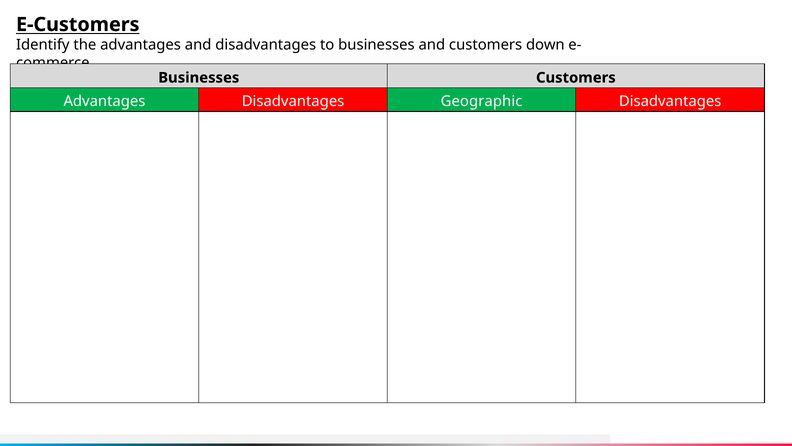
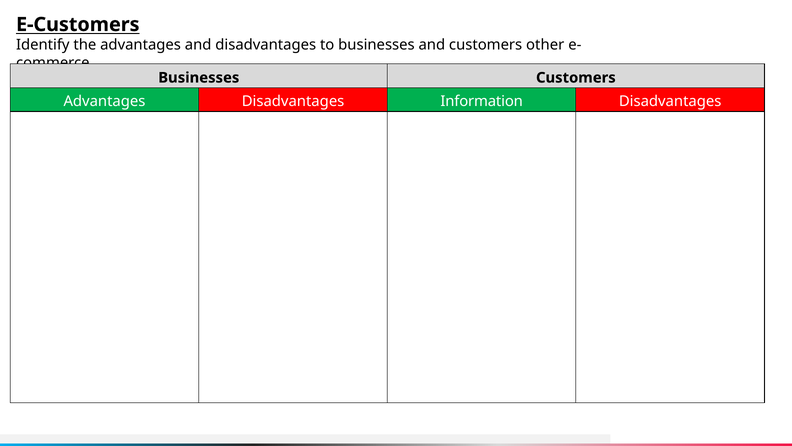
down: down -> other
Geographic: Geographic -> Information
